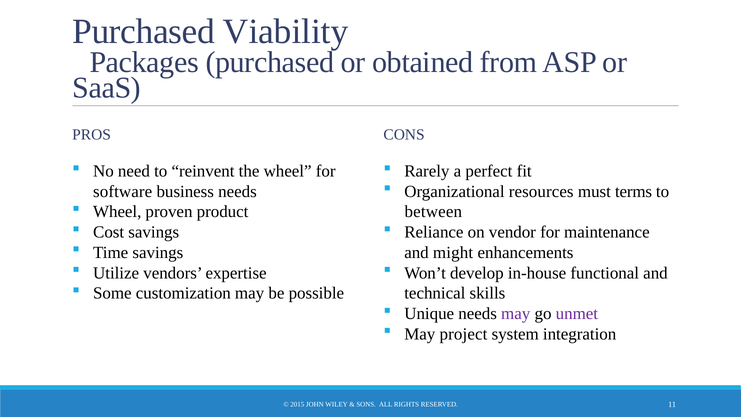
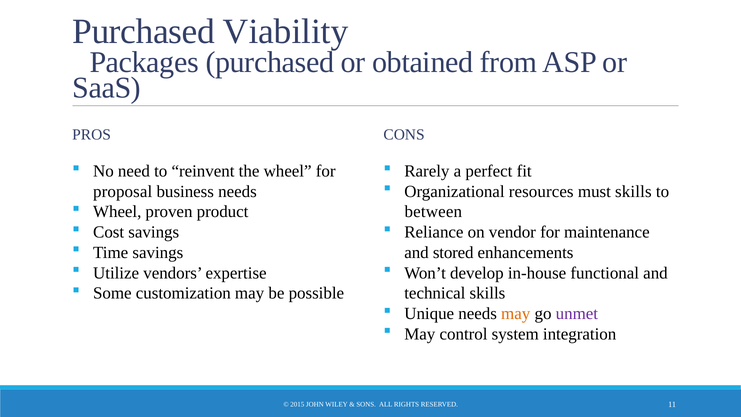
must terms: terms -> skills
software: software -> proposal
might: might -> stored
may at (516, 314) colour: purple -> orange
project: project -> control
